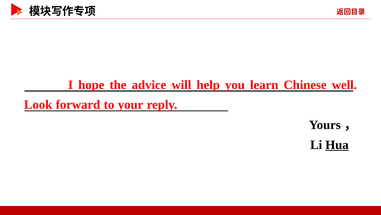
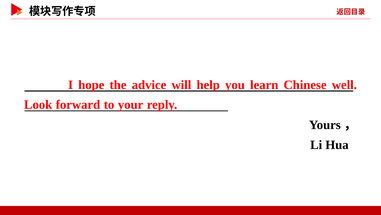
Hua underline: present -> none
